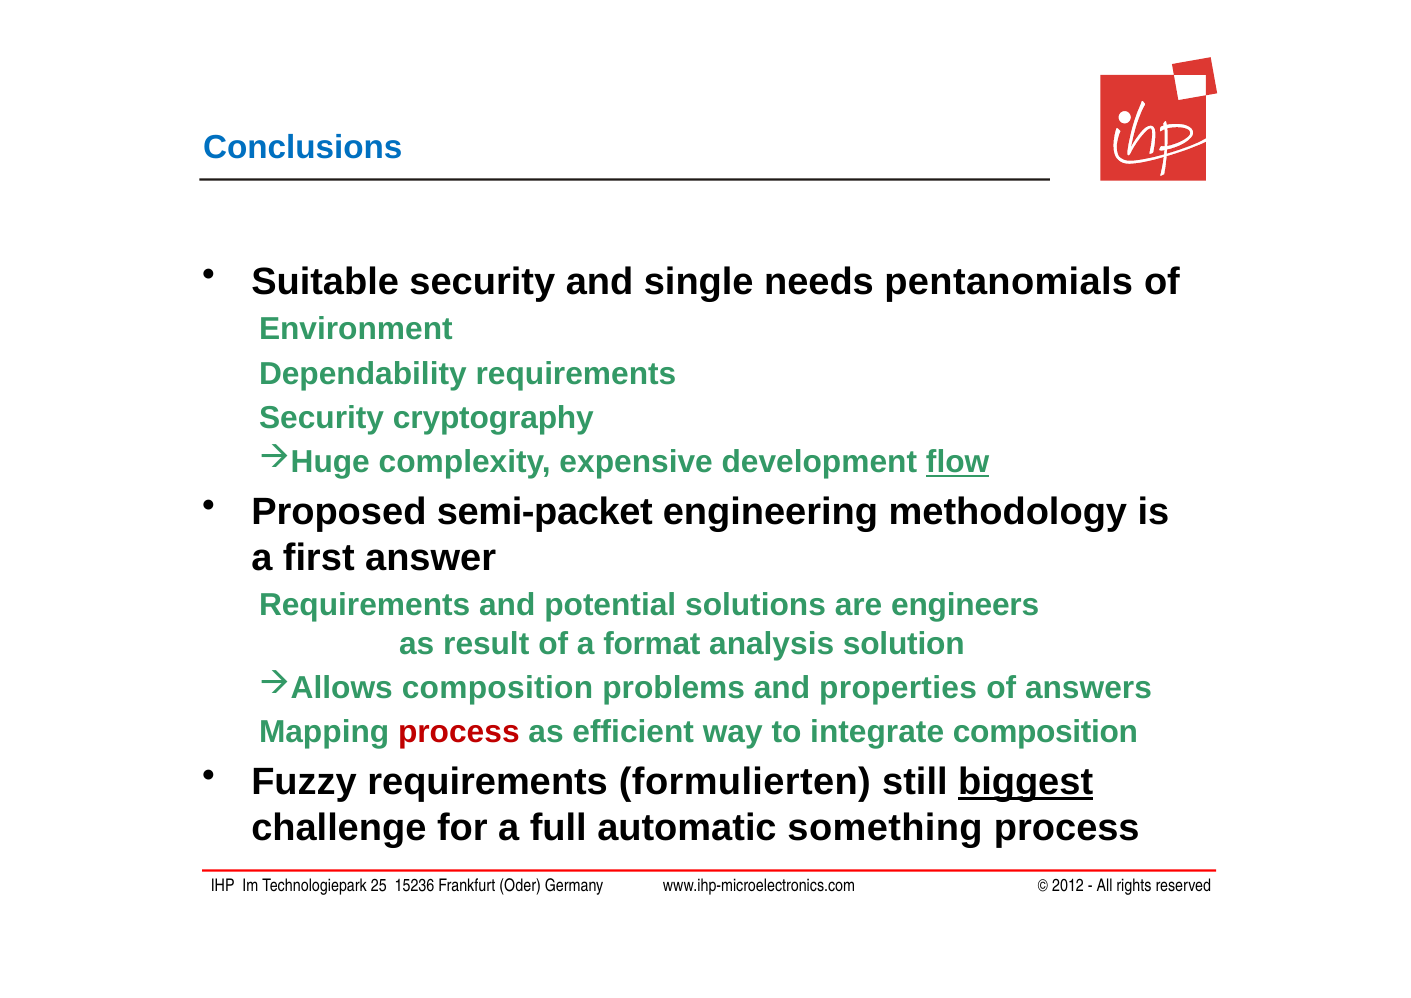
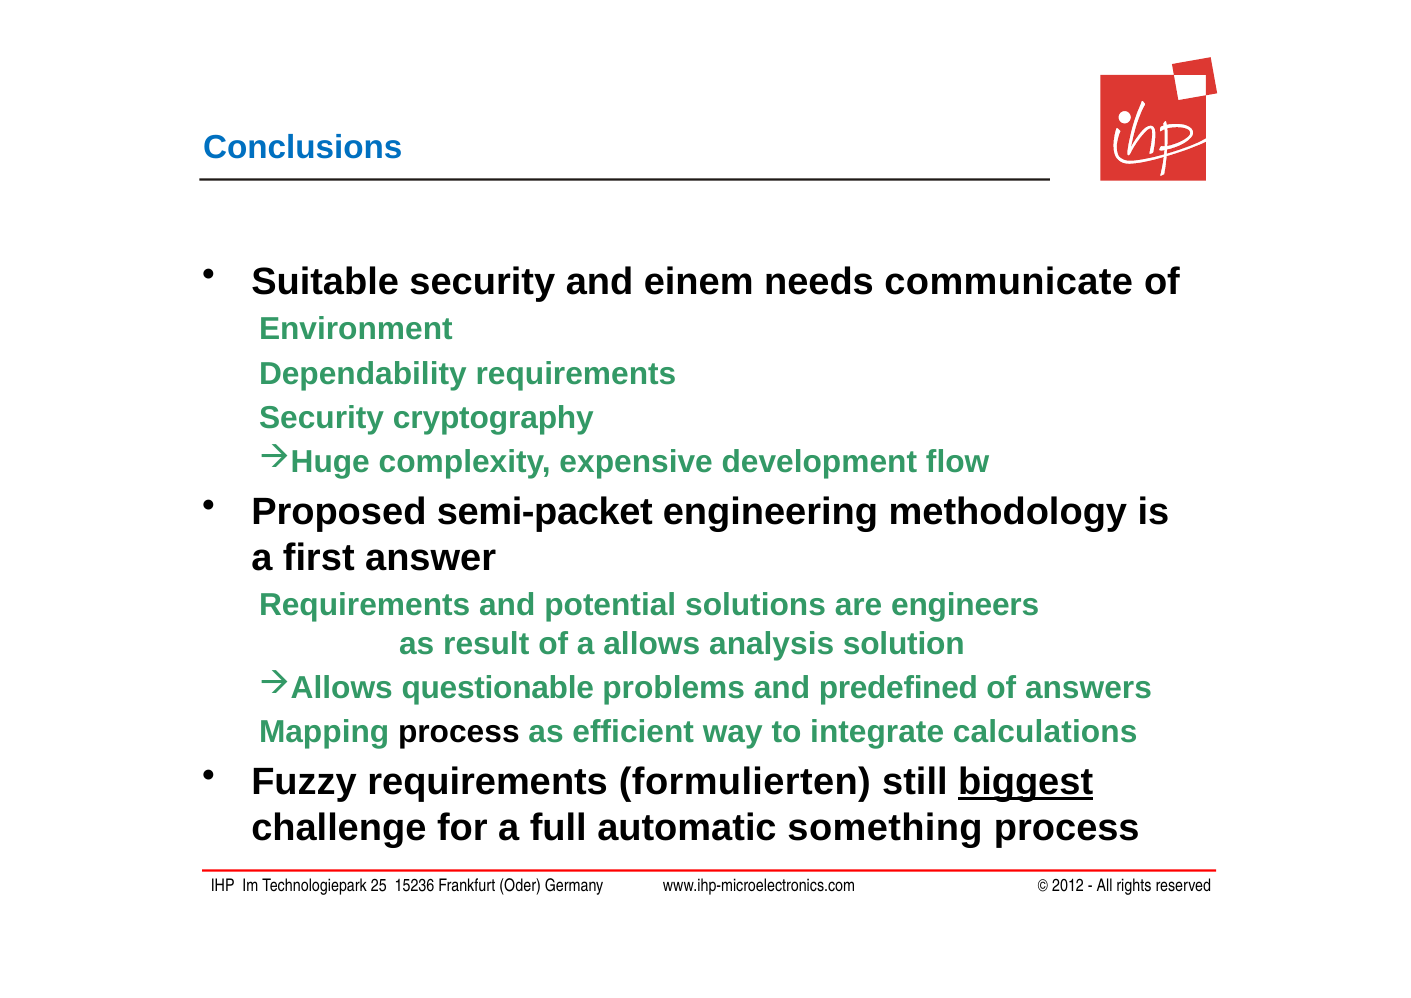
single: single -> einem
pentanomials: pentanomials -> communicate
flow underline: present -> none
format: format -> allows
composition at (497, 688): composition -> questionable
properties: properties -> predefined
process at (459, 732) colour: red -> black
integrate composition: composition -> calculations
